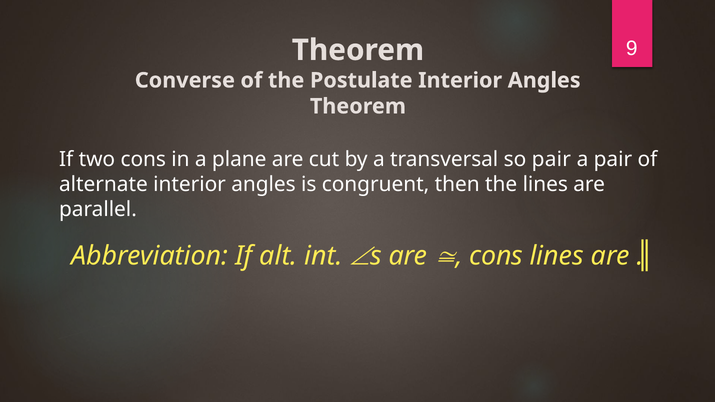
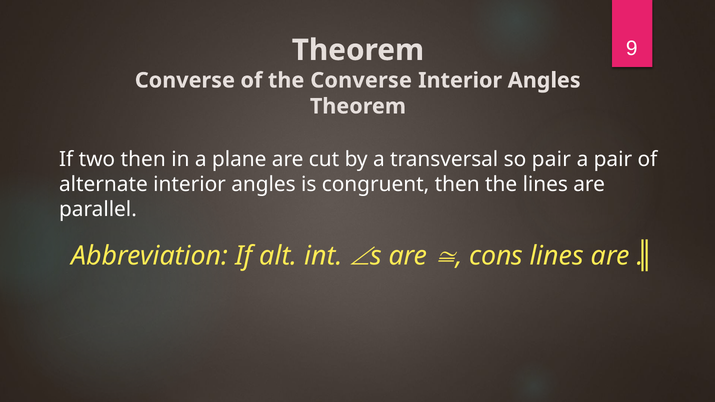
the Postulate: Postulate -> Converse
two cons: cons -> then
